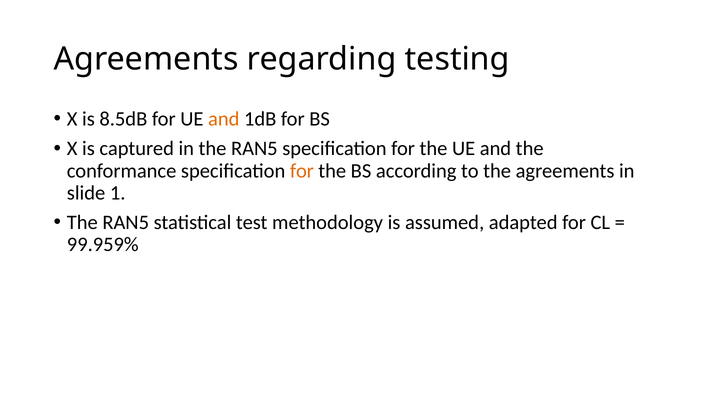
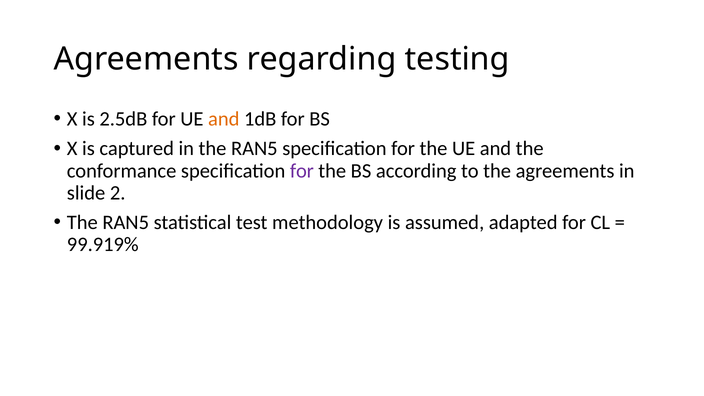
8.5dB: 8.5dB -> 2.5dB
for at (302, 171) colour: orange -> purple
1: 1 -> 2
99.959%: 99.959% -> 99.919%
